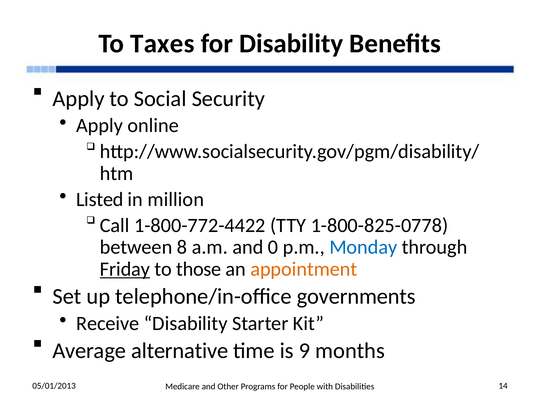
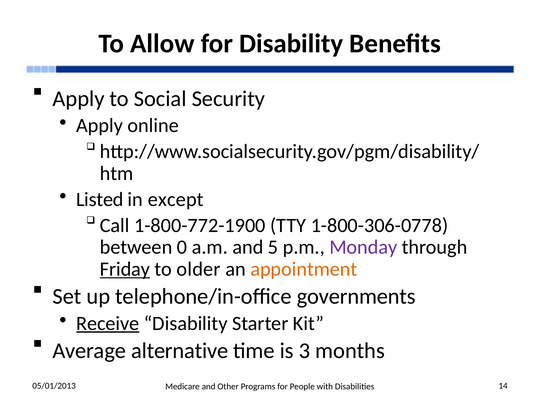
Taxes: Taxes -> Allow
million: million -> except
1-800-772-4422: 1-800-772-4422 -> 1-800-772-1900
1-800-825-0778: 1-800-825-0778 -> 1-800-306-0778
8: 8 -> 0
0: 0 -> 5
Monday colour: blue -> purple
those: those -> older
Receive underline: none -> present
9: 9 -> 3
